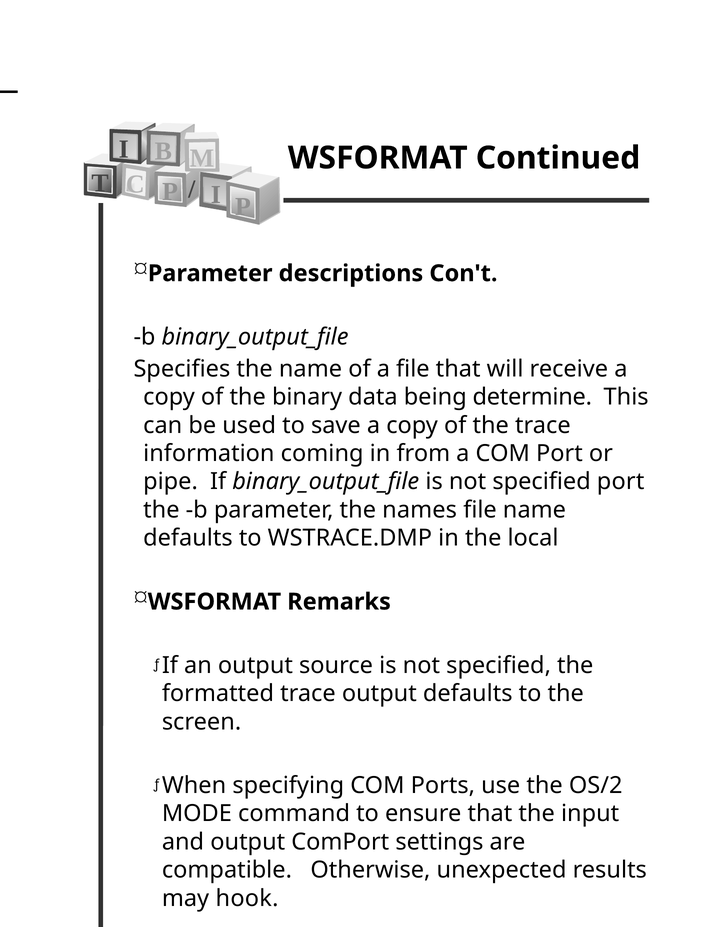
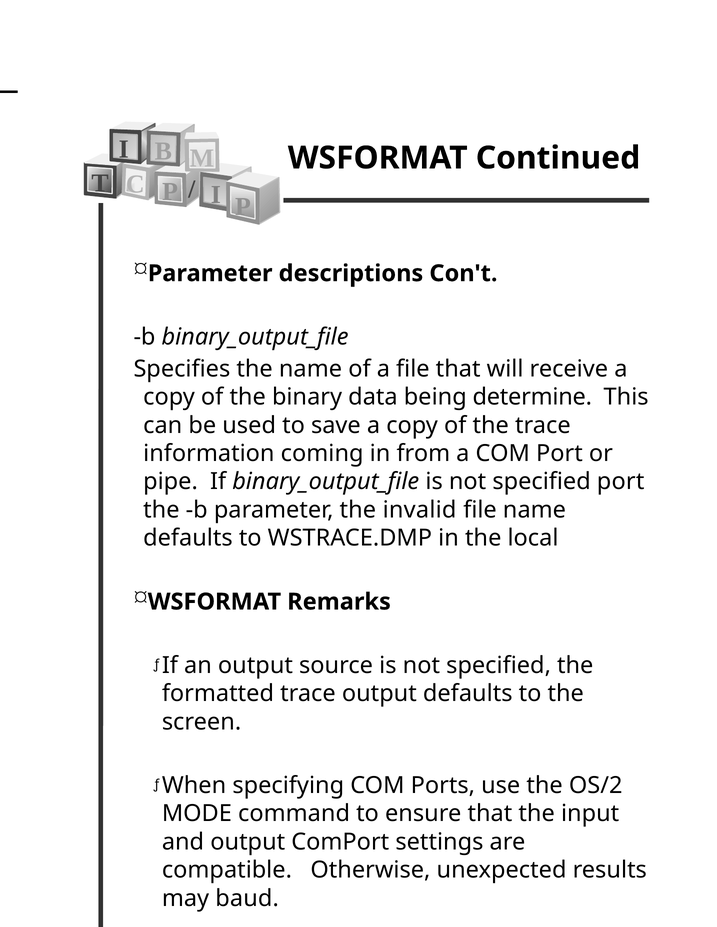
names: names -> invalid
hook: hook -> baud
